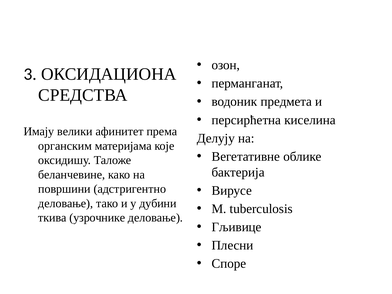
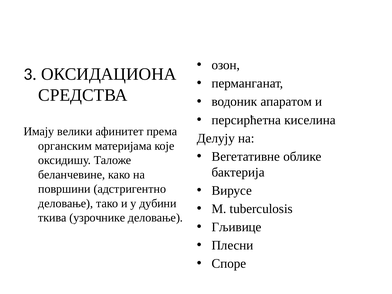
предмета: предмета -> апаратом
